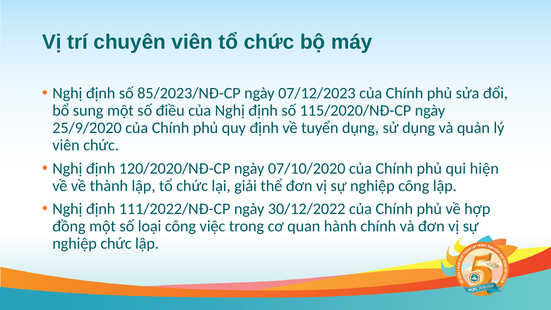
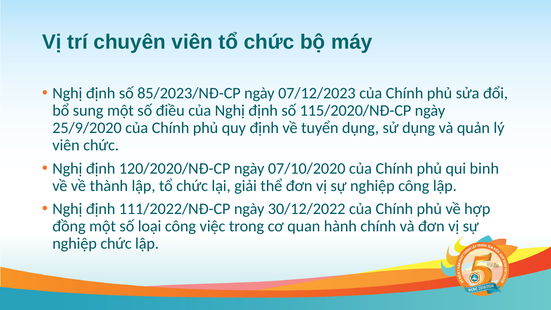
hiện: hiện -> binh
